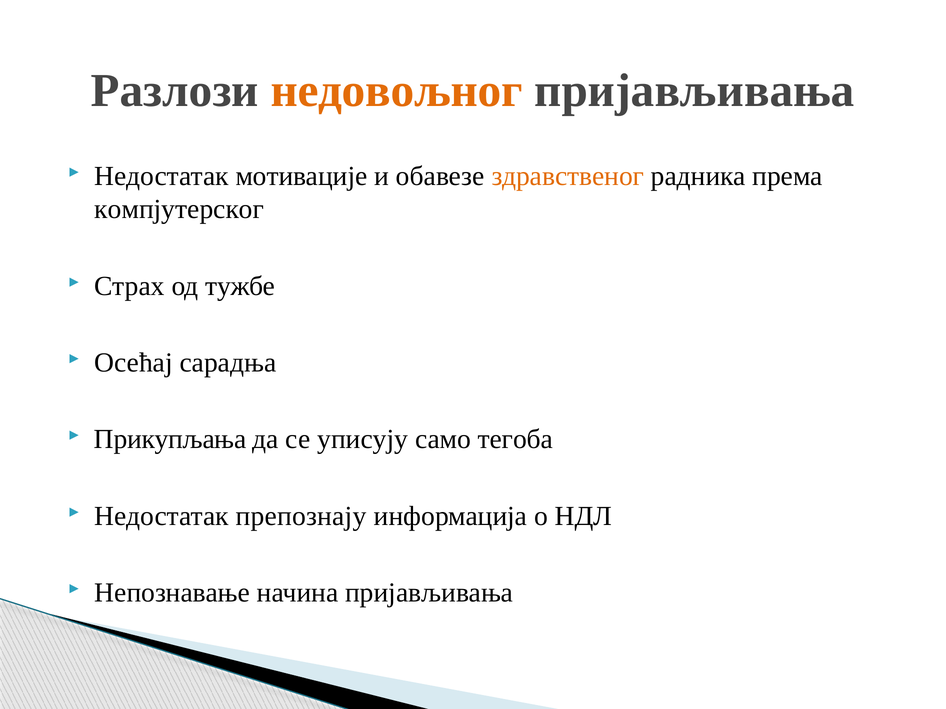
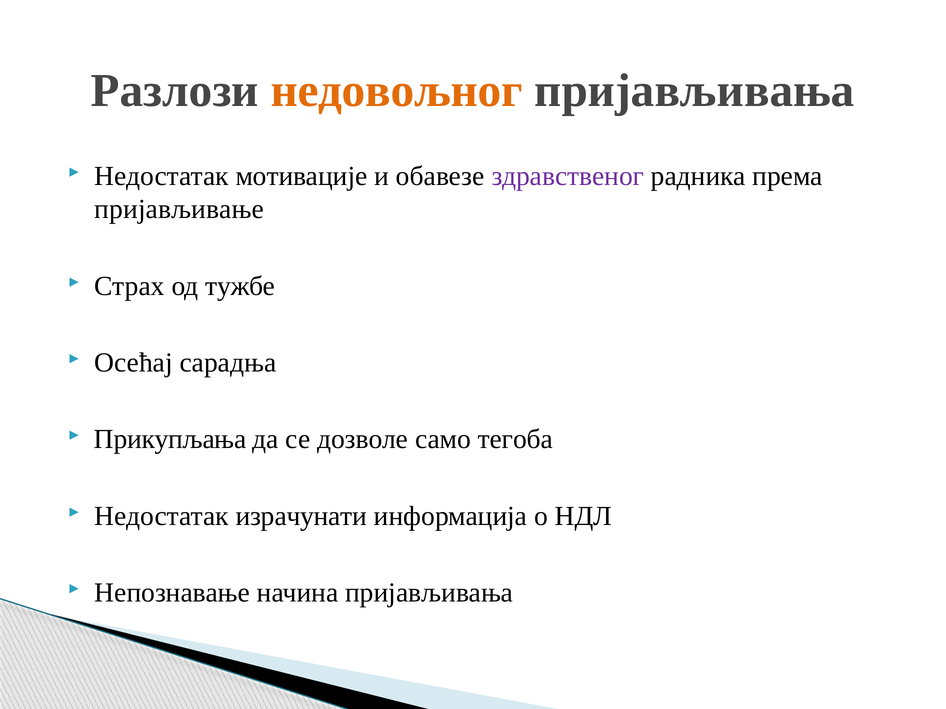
здравственог colour: orange -> purple
компјутерског: компјутерског -> пријављивање
уписују: уписују -> дозволе
препознају: препознају -> израчунати
